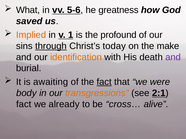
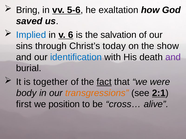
What: What -> Bring
greatness: greatness -> exaltation
Implied colour: orange -> blue
1: 1 -> 6
profound: profound -> salvation
through underline: present -> none
make: make -> show
identification colour: orange -> blue
awaiting: awaiting -> together
fact at (24, 105): fact -> first
already: already -> position
